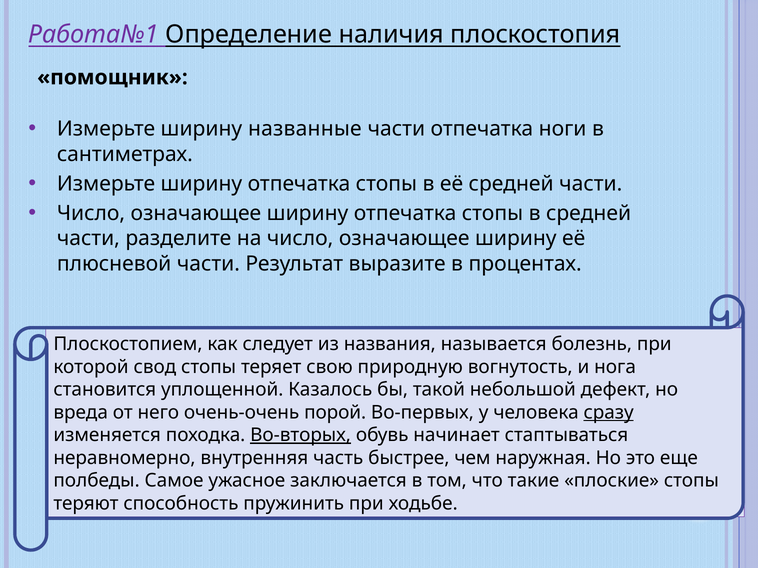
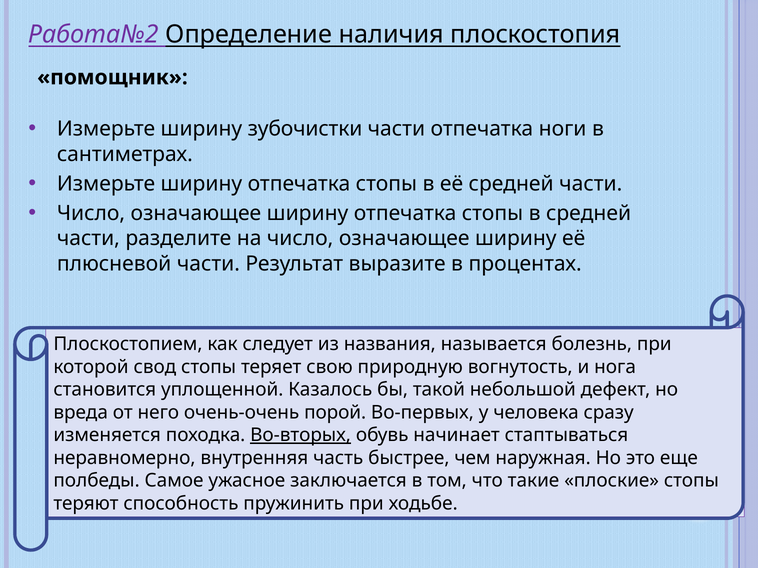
Работа№1: Работа№1 -> Работа№2
названные: названные -> зубочистки
сразу underline: present -> none
